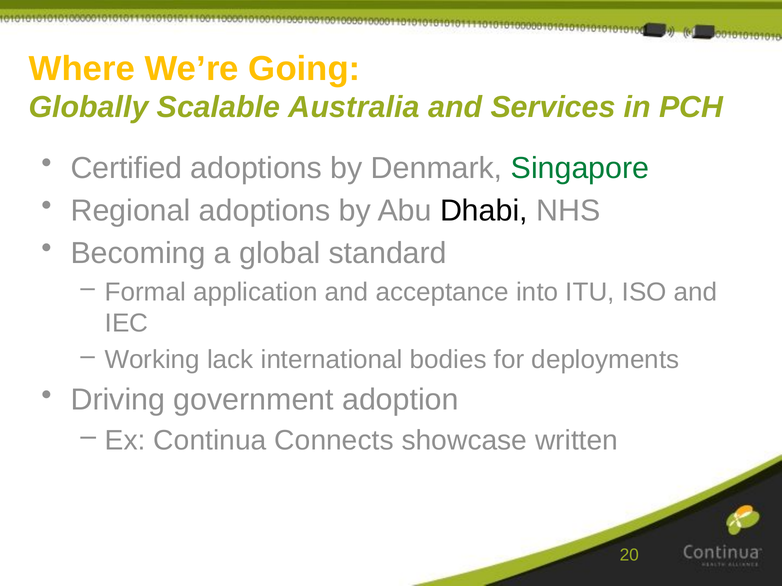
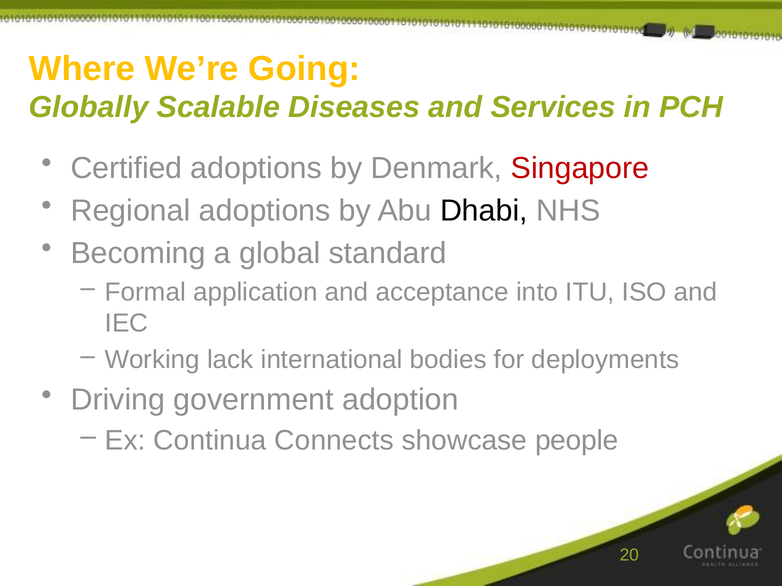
Australia: Australia -> Diseases
Singapore colour: green -> red
written: written -> people
